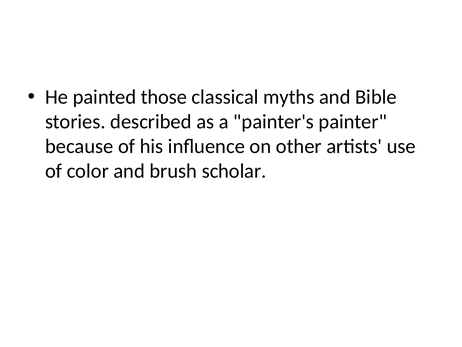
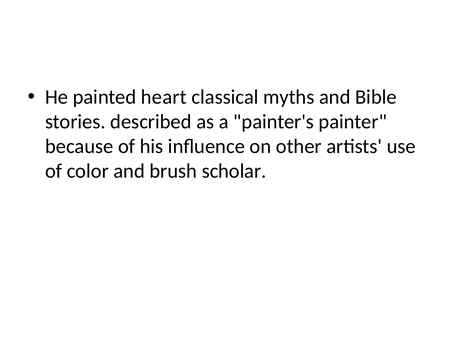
those: those -> heart
